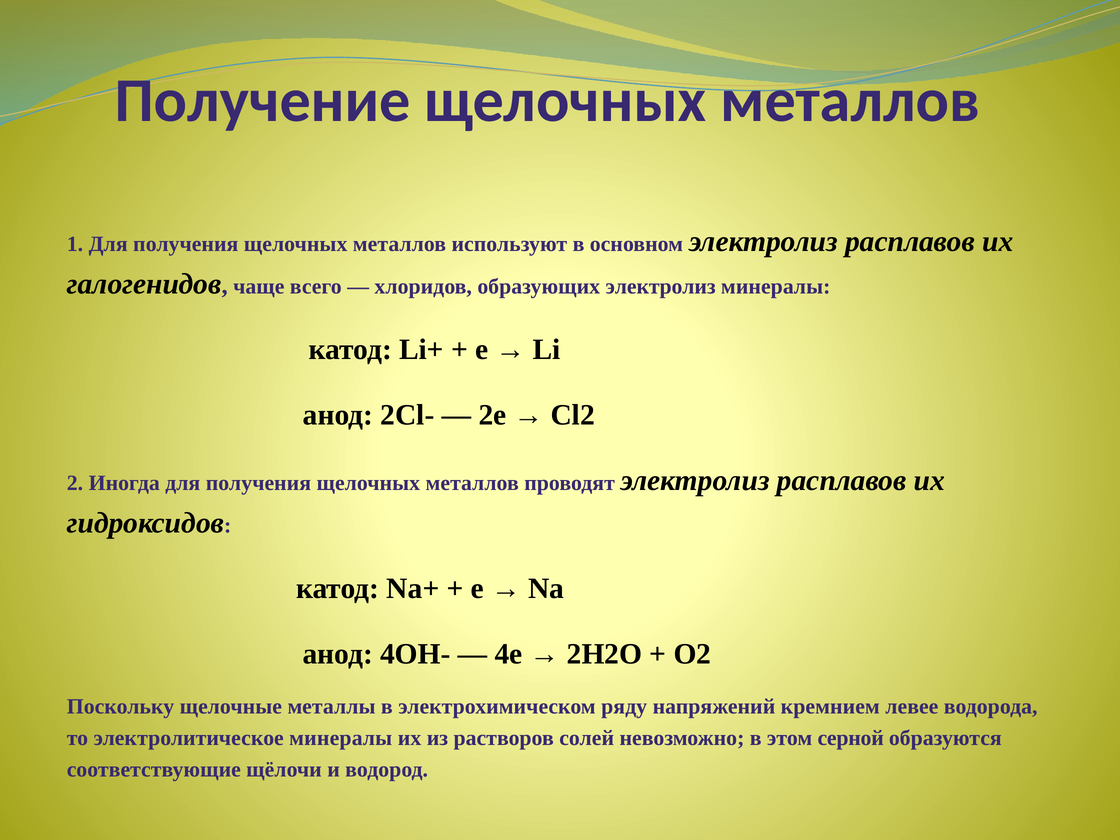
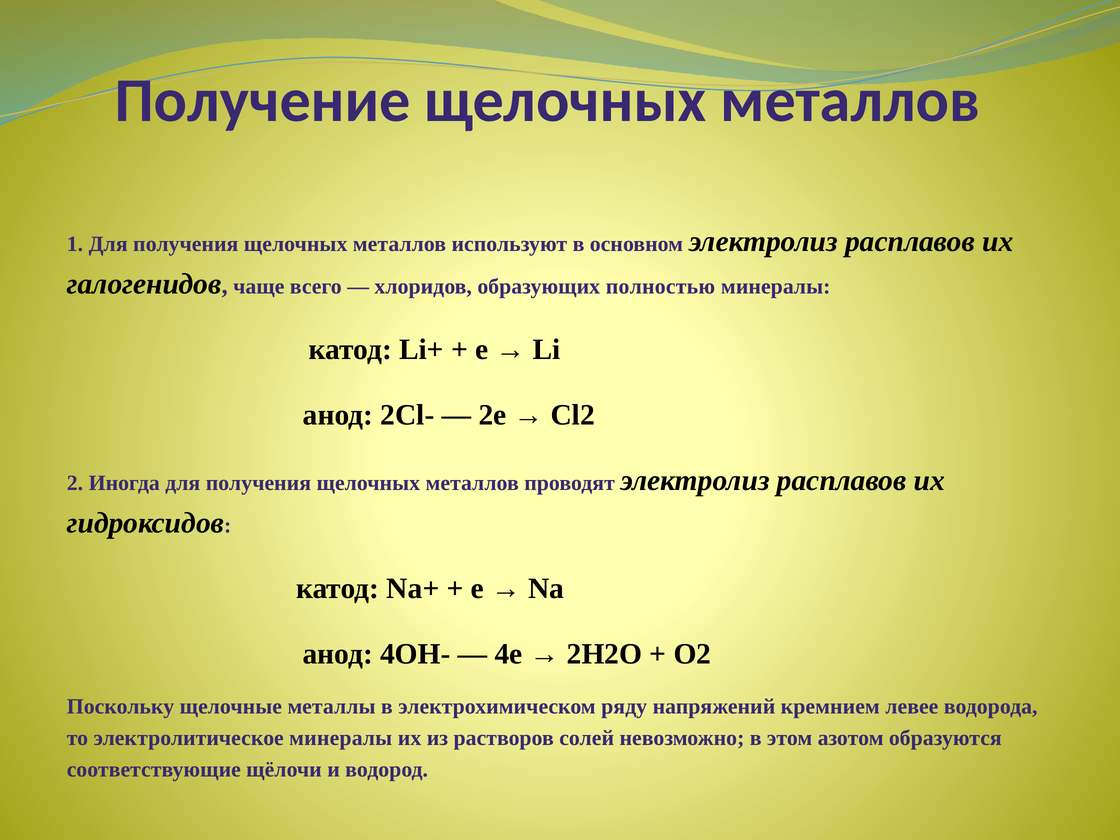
образующих электролиз: электролиз -> полностью
серной: серной -> азотом
